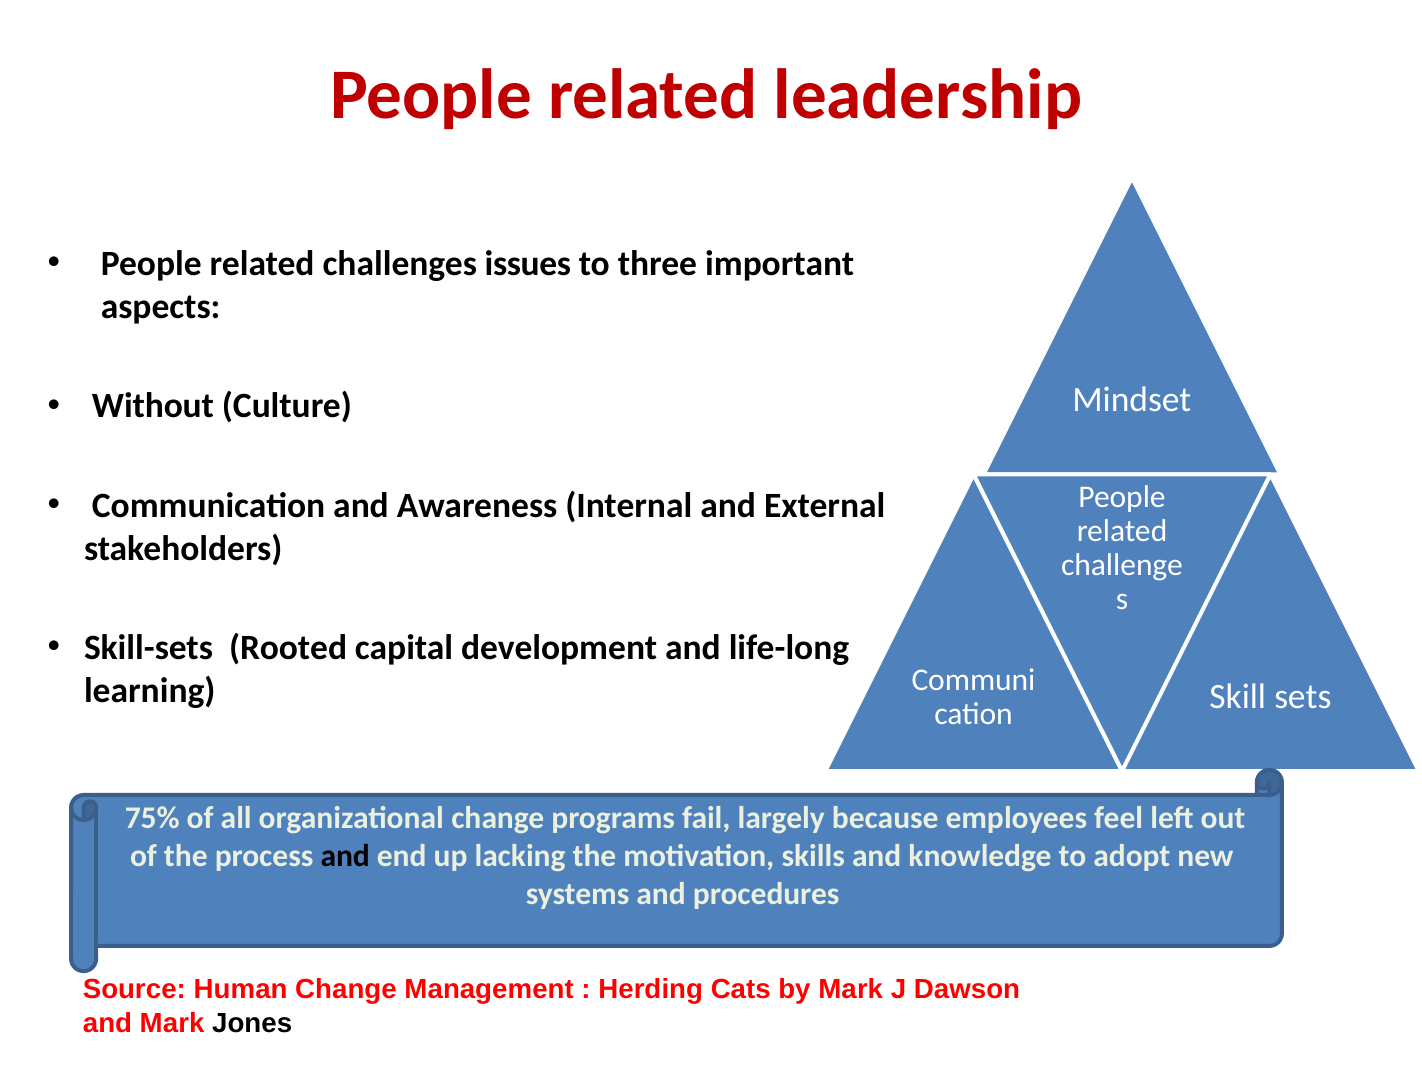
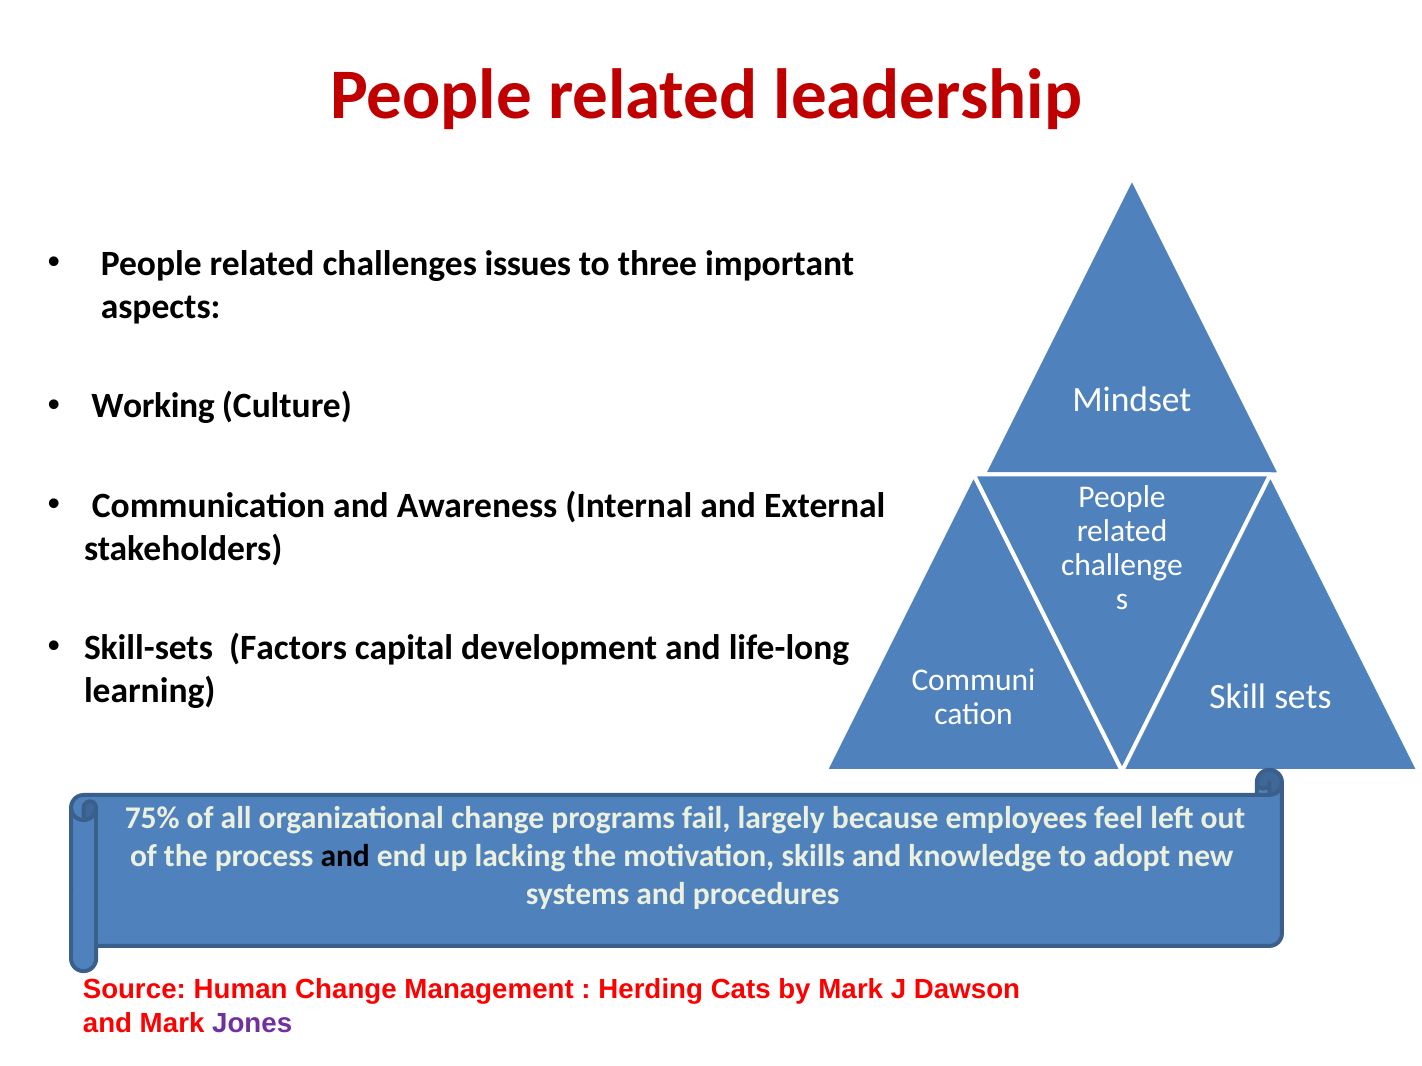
Without: Without -> Working
Rooted: Rooted -> Factors
Jones colour: black -> purple
